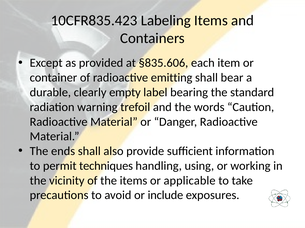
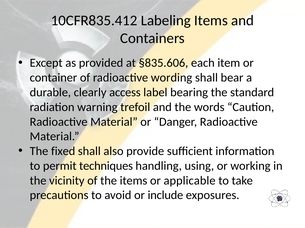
10CFR835.423: 10CFR835.423 -> 10CFR835.412
emitting: emitting -> wording
empty: empty -> access
ends: ends -> fixed
